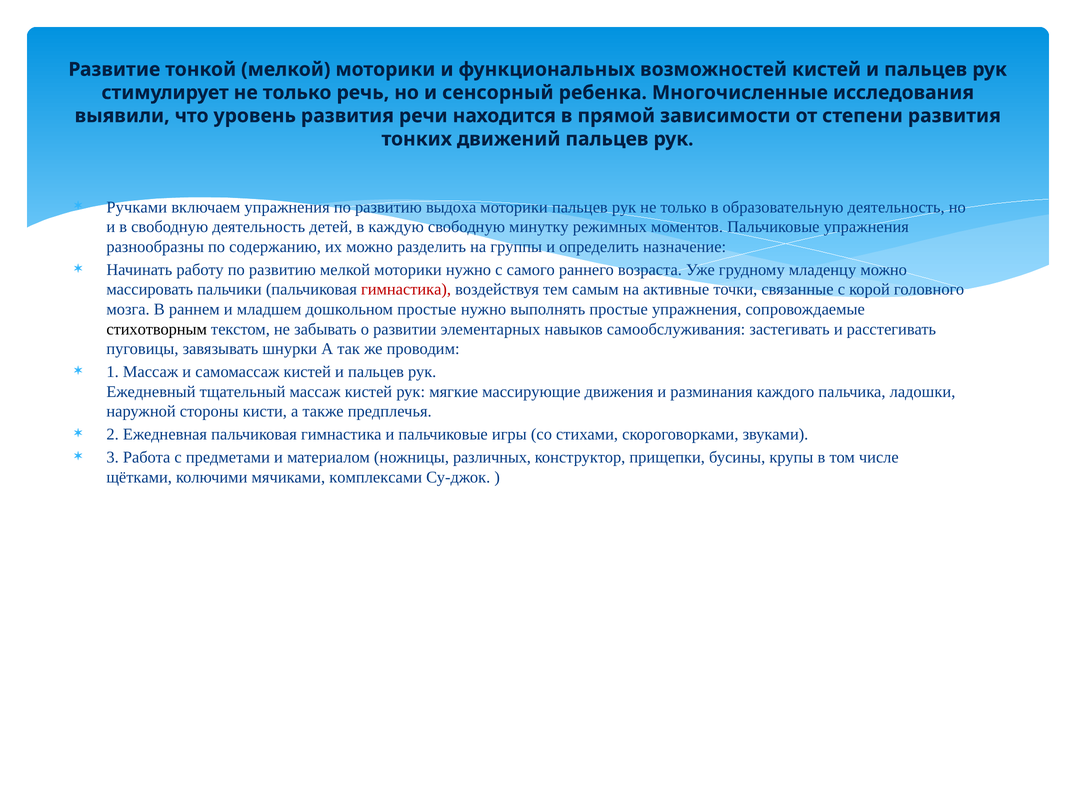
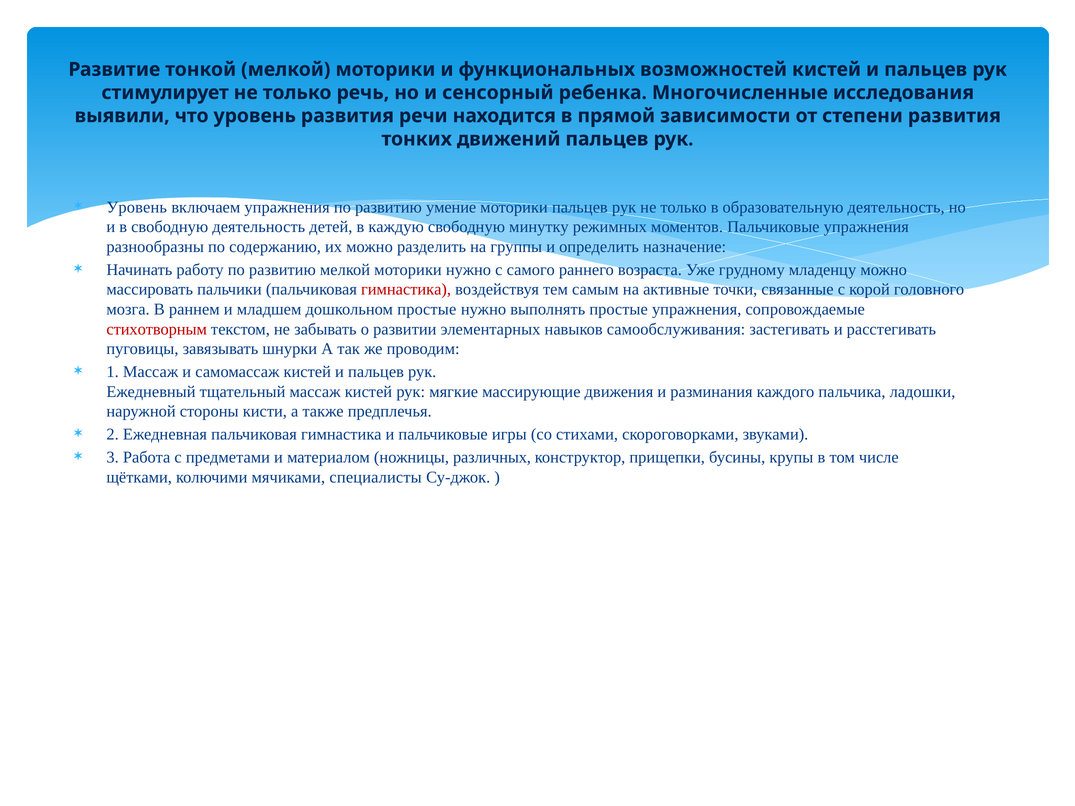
Ручками at (137, 207): Ручками -> Уровень
выдоха: выдоха -> умение
стихотворным colour: black -> red
комплексами: комплексами -> специалисты
